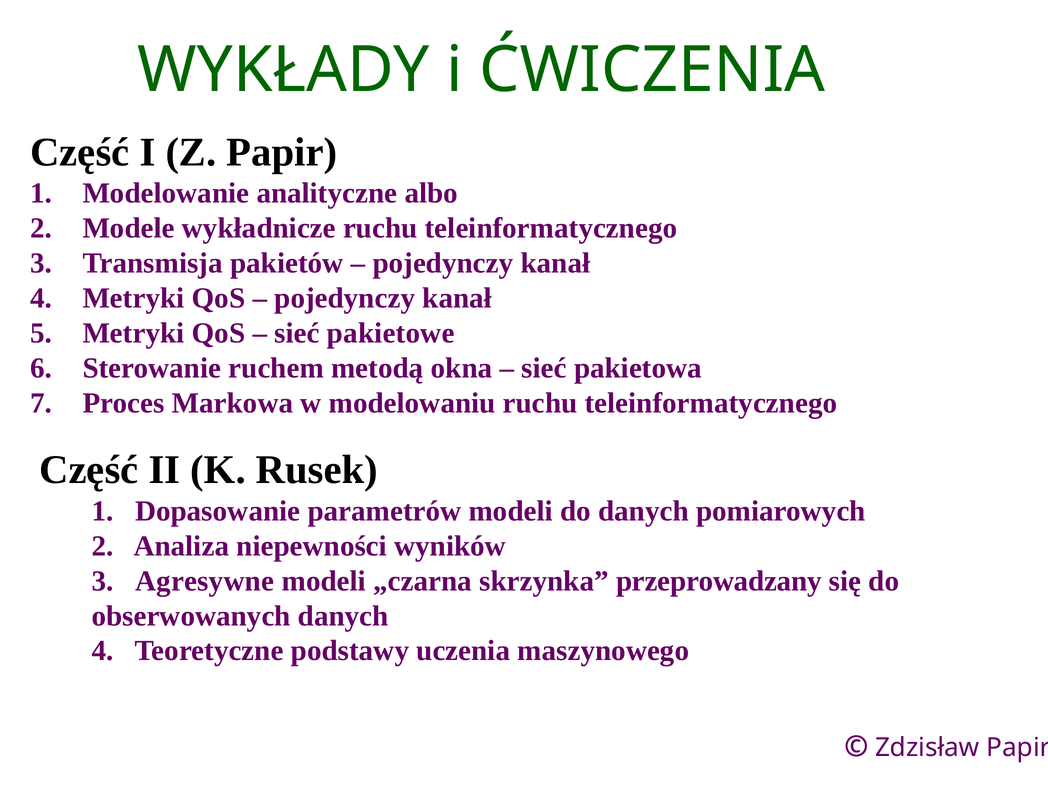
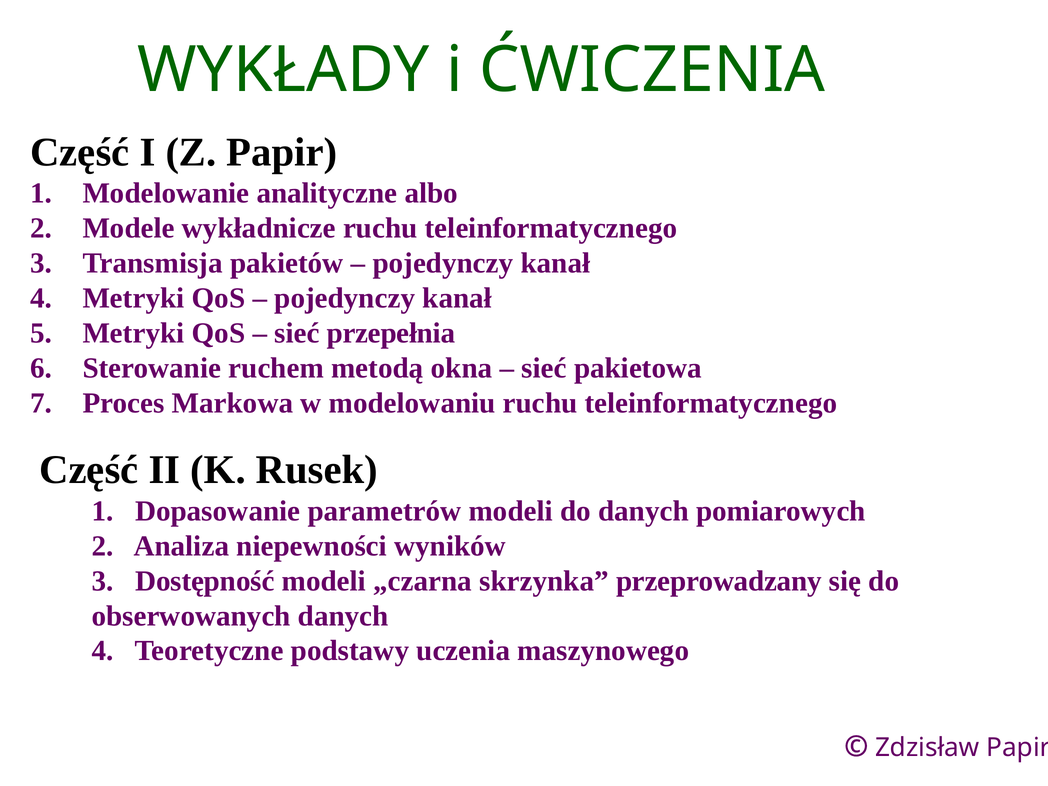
pakietowe: pakietowe -> przepełnia
Agresywne: Agresywne -> Dostępność
